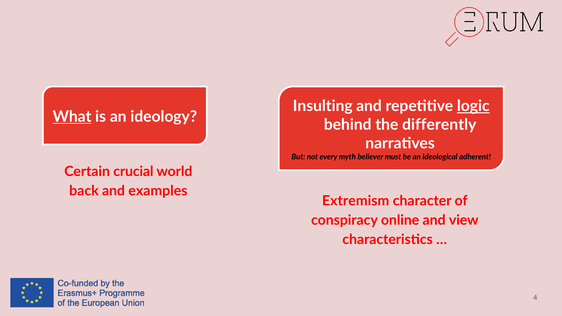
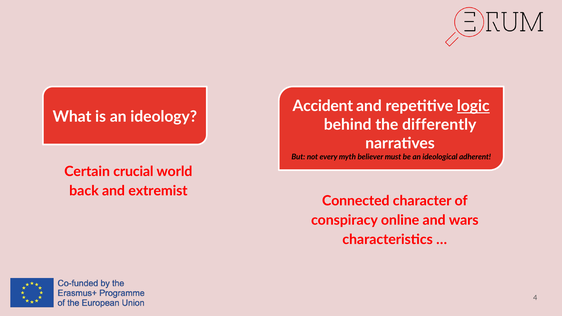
Insulting: Insulting -> Accident
What underline: present -> none
examples: examples -> extremist
Extremism: Extremism -> Connected
view: view -> wars
